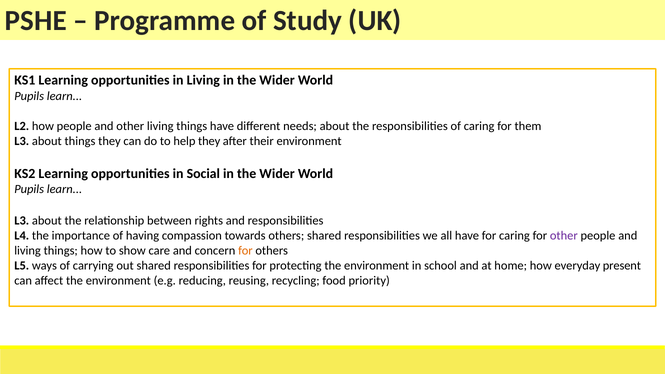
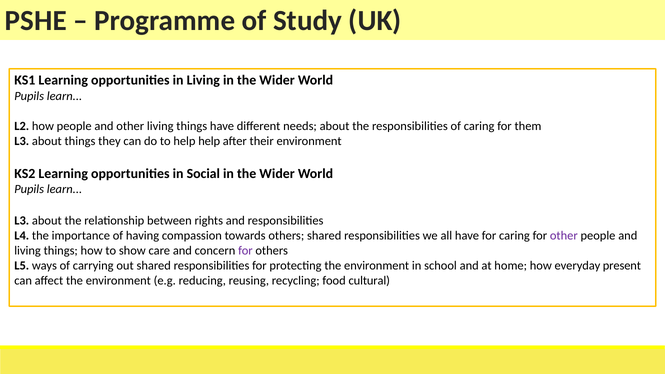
help they: they -> help
for at (245, 251) colour: orange -> purple
priority: priority -> cultural
